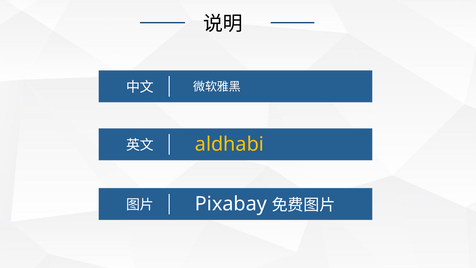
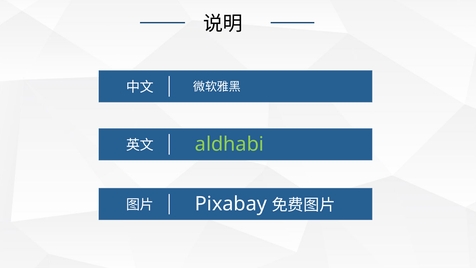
aldhabi colour: yellow -> light green
